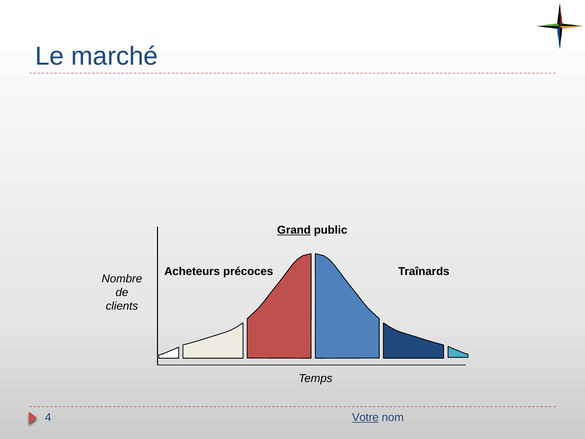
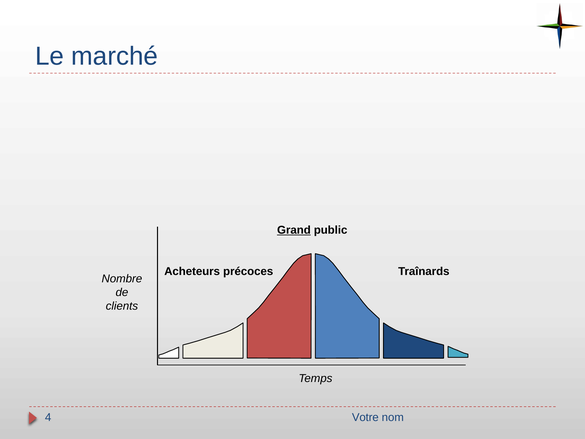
Votre underline: present -> none
